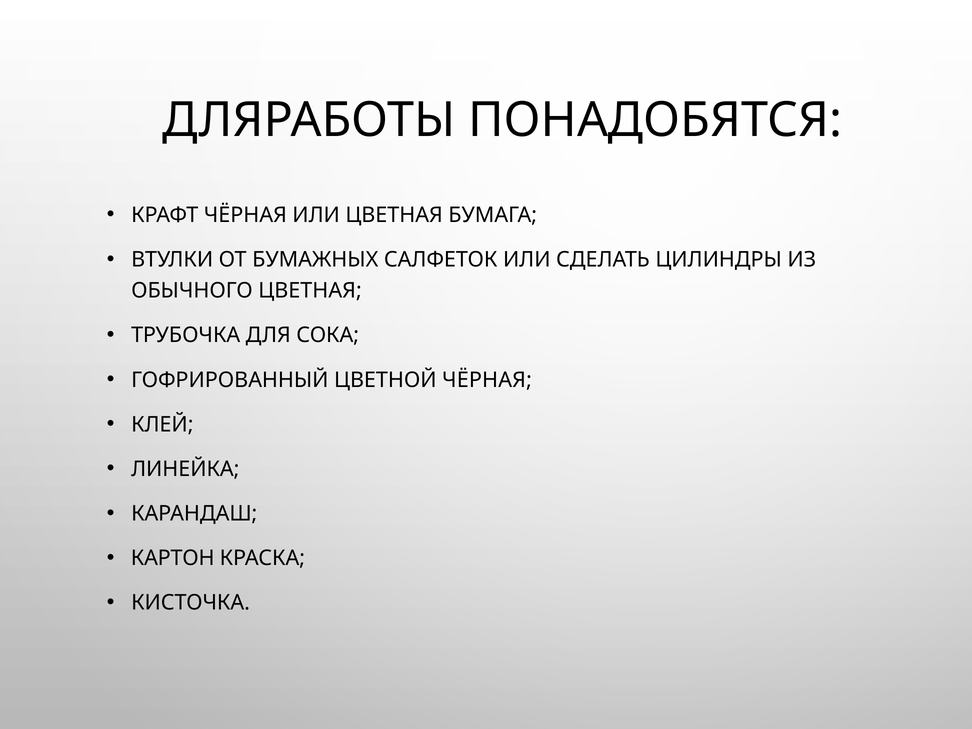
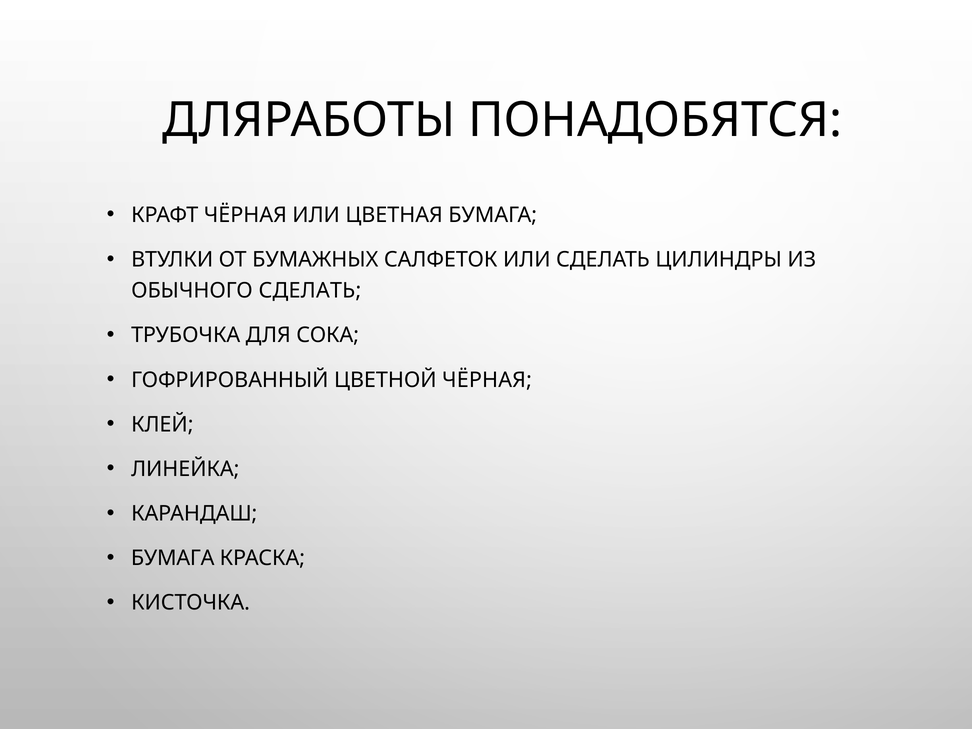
ОБЫЧНОГО ЦВЕТНАЯ: ЦВЕТНАЯ -> СДЕЛАТЬ
КАРТОН at (173, 558): КАРТОН -> БУМАГА
